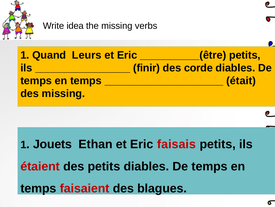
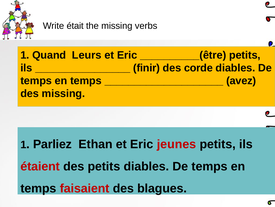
idea: idea -> était
était: était -> avez
Jouets: Jouets -> Parliez
faisais: faisais -> jeunes
